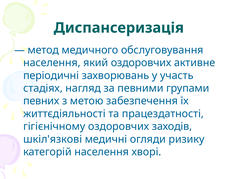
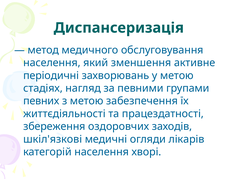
який оздоровчих: оздоровчих -> зменшення
у участь: участь -> метою
гігієнічному: гігієнічному -> збереження
ризику: ризику -> лікарів
